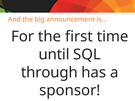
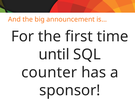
through: through -> counter
